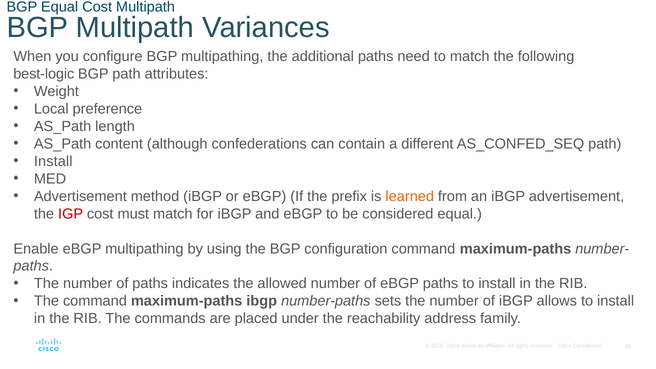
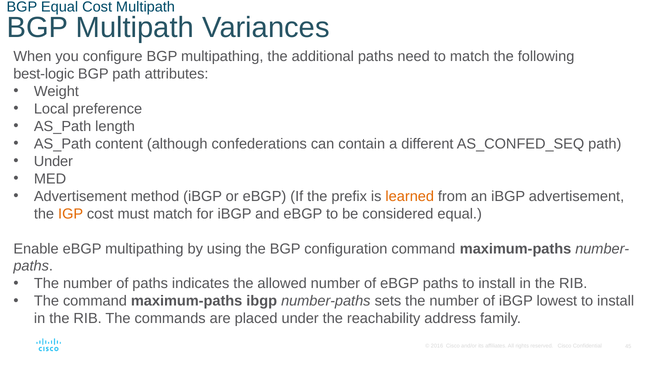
Install at (53, 161): Install -> Under
IGP colour: red -> orange
allows: allows -> lowest
